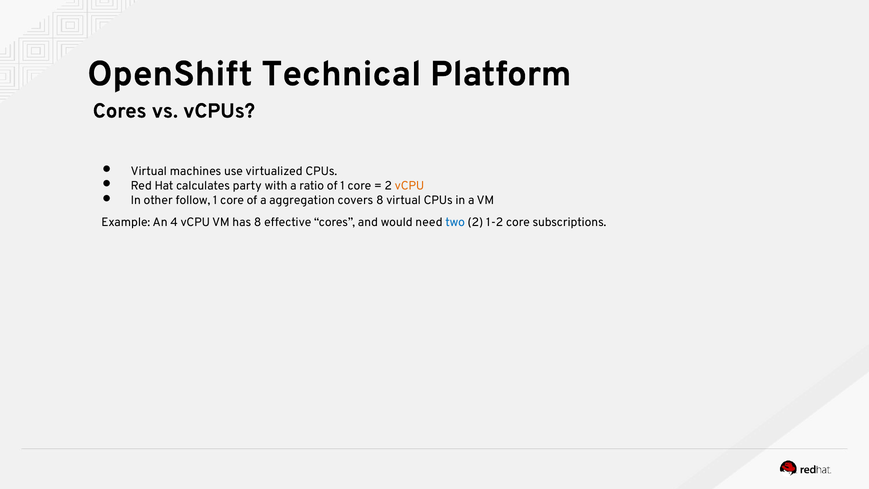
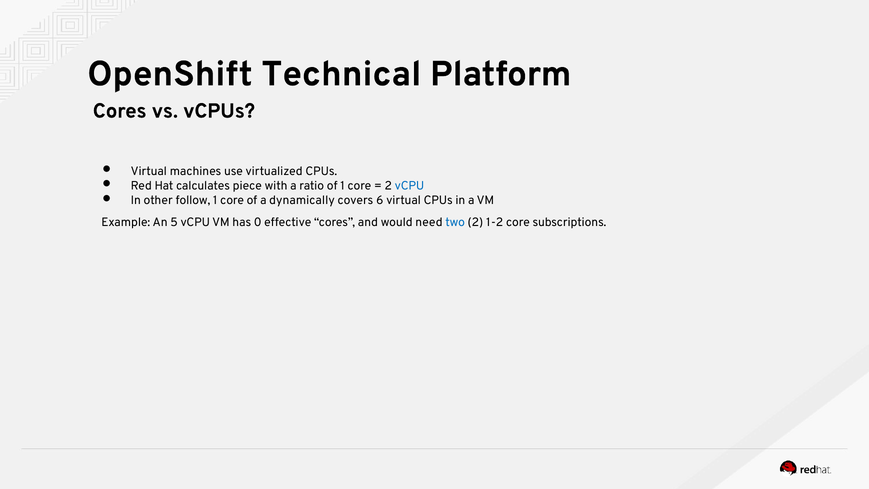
party: party -> piece
vCPU at (410, 186) colour: orange -> blue
aggregation: aggregation -> dynamically
covers 8: 8 -> 6
4: 4 -> 5
has 8: 8 -> 0
